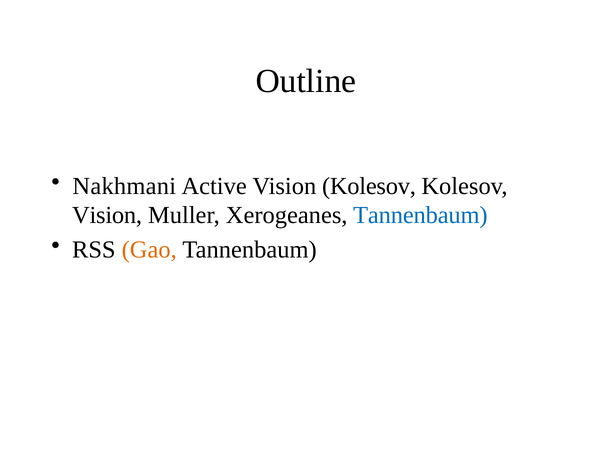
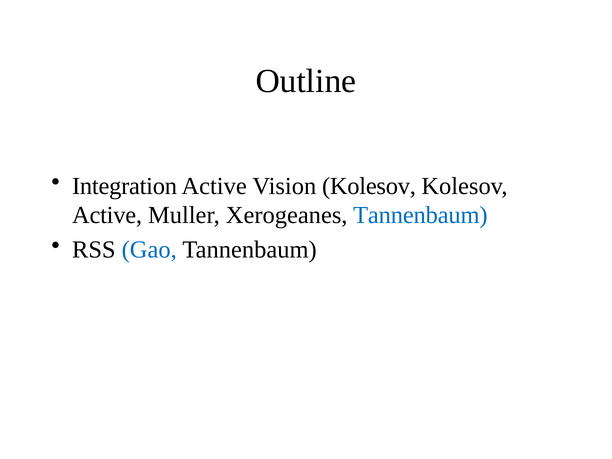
Nakhmani: Nakhmani -> Integration
Vision at (107, 215): Vision -> Active
Gao colour: orange -> blue
